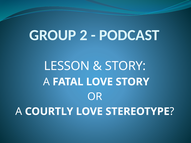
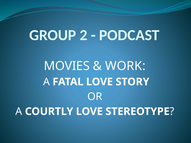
LESSON: LESSON -> MOVIES
STORY at (125, 66): STORY -> WORK
